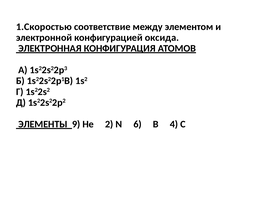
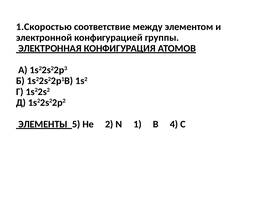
оксида: оксида -> группы
9: 9 -> 5
6: 6 -> 1
